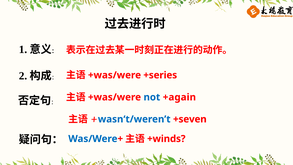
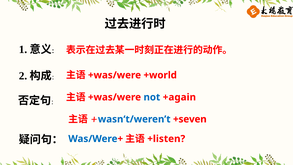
+series: +series -> +world
+winds: +winds -> +listen
